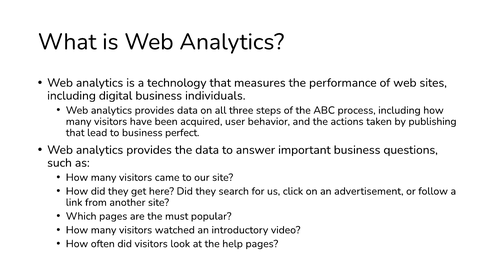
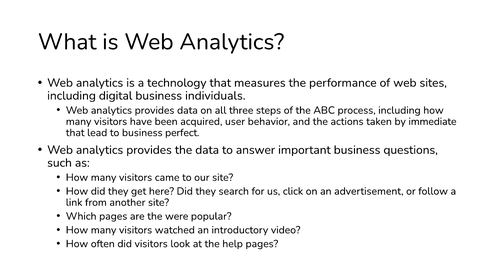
publishing: publishing -> immediate
must: must -> were
